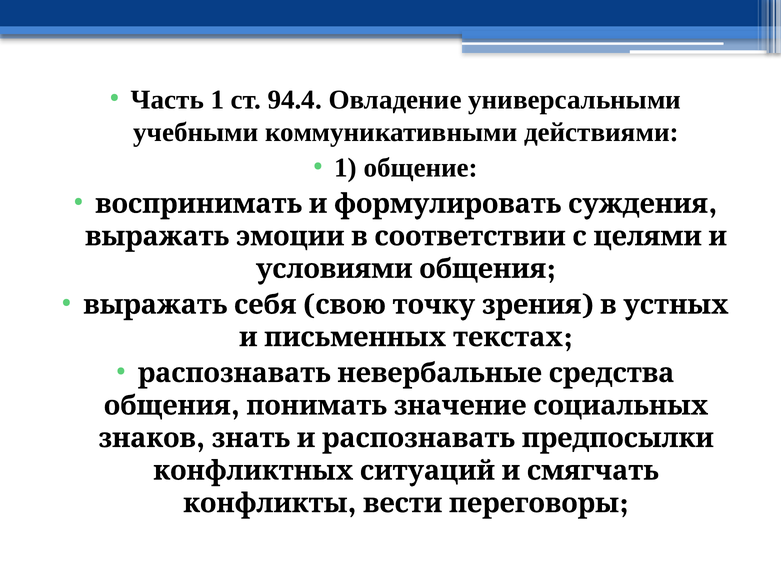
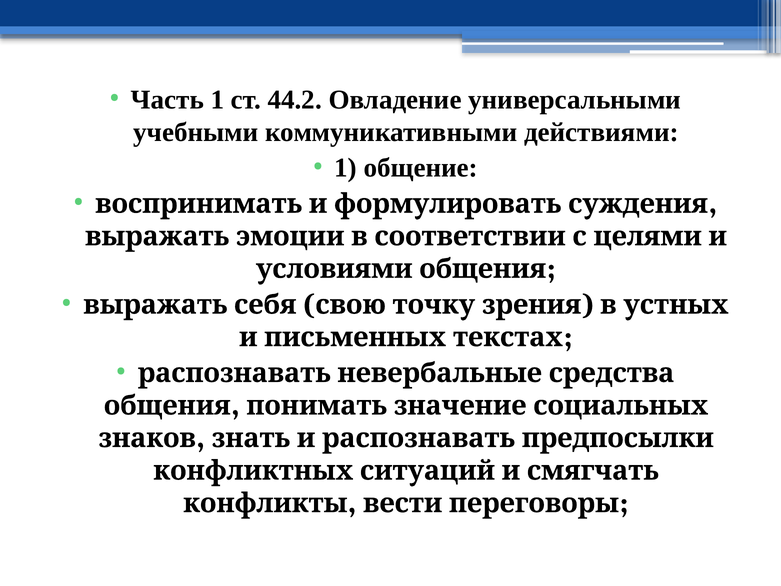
94.4: 94.4 -> 44.2
